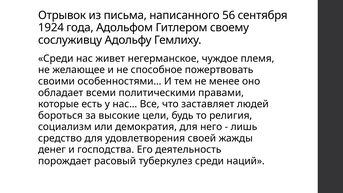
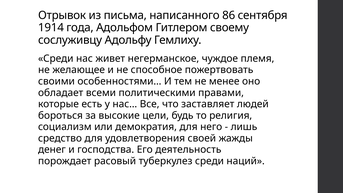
56: 56 -> 86
1924: 1924 -> 1914
